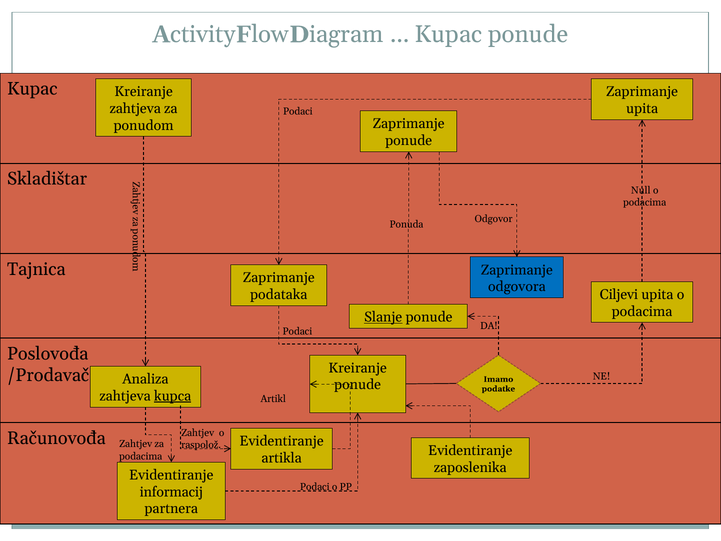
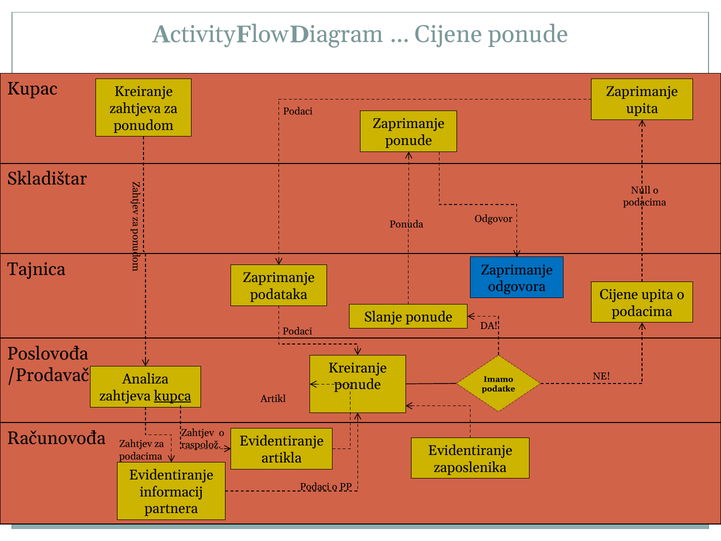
Kupac at (448, 34): Kupac -> Cijene
Ciljevi at (619, 295): Ciljevi -> Cijene
Slanje underline: present -> none
